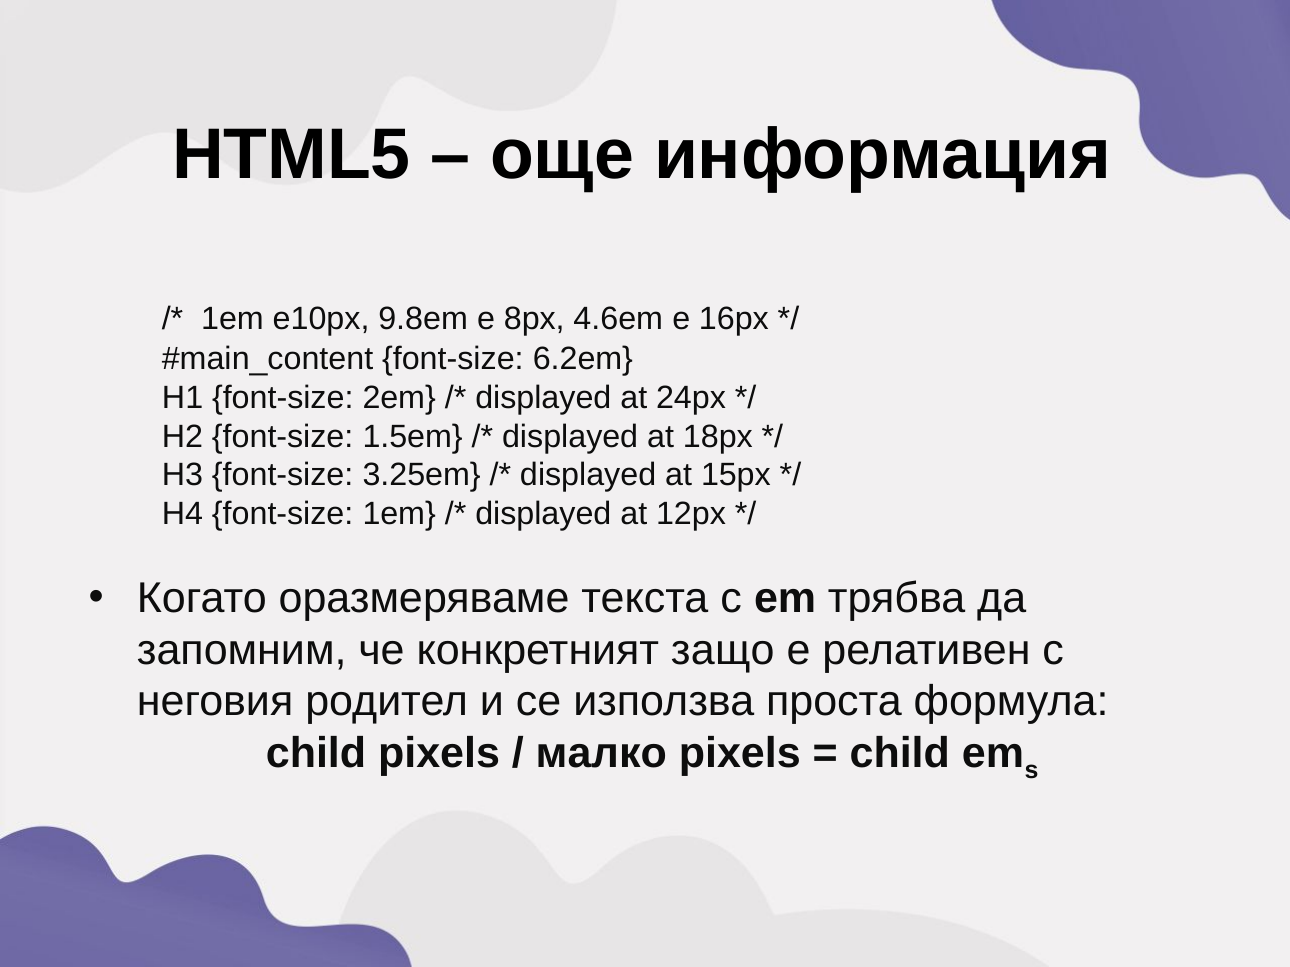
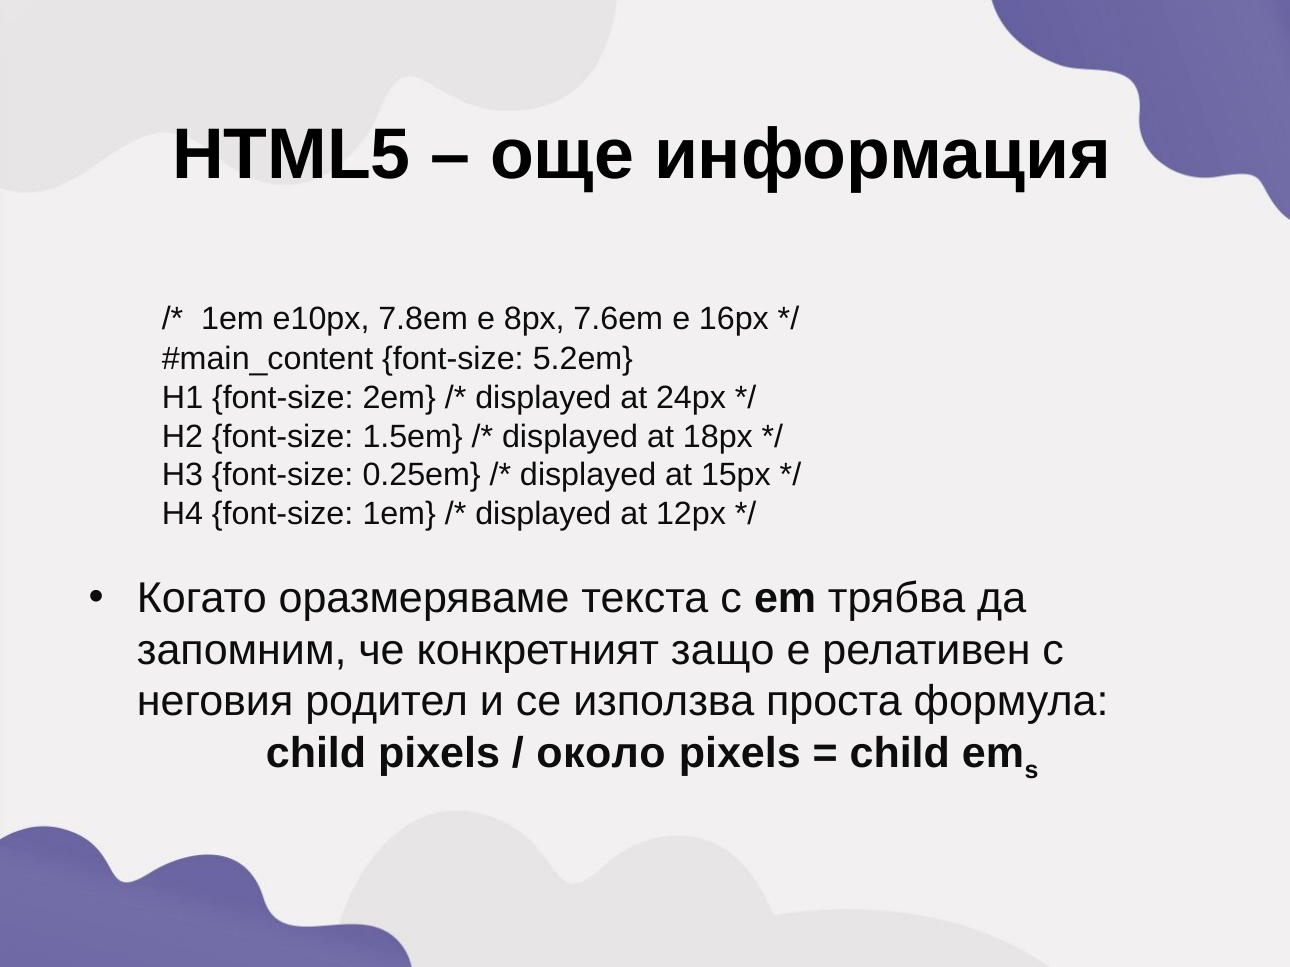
9.8em: 9.8em -> 7.8em
4.6em: 4.6em -> 7.6em
6.2em: 6.2em -> 5.2em
3.25em: 3.25em -> 0.25em
малко: малко -> около
